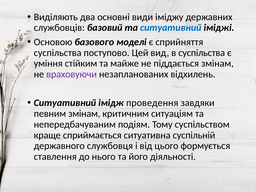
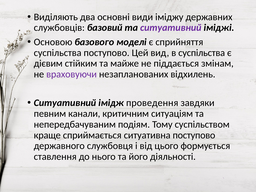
ситуативний at (171, 28) colour: blue -> purple
уміння: уміння -> дієвим
певним змінам: змінам -> канали
ситуативна суспільній: суспільній -> поступово
